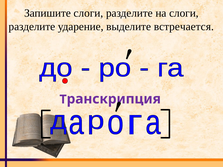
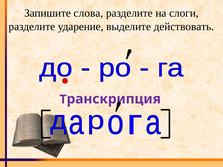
Запишите слоги: слоги -> слова
встречается: встречается -> действовать
